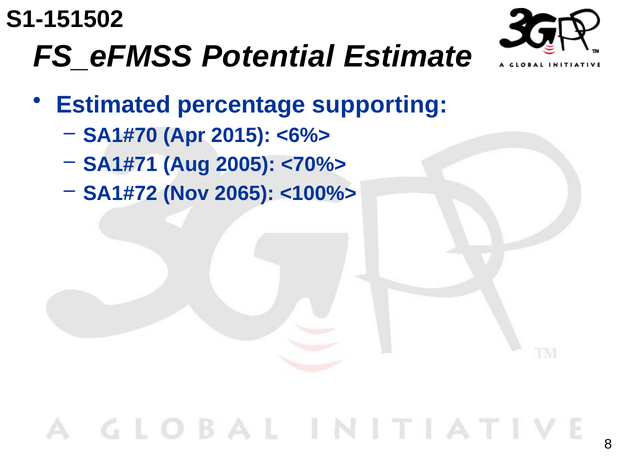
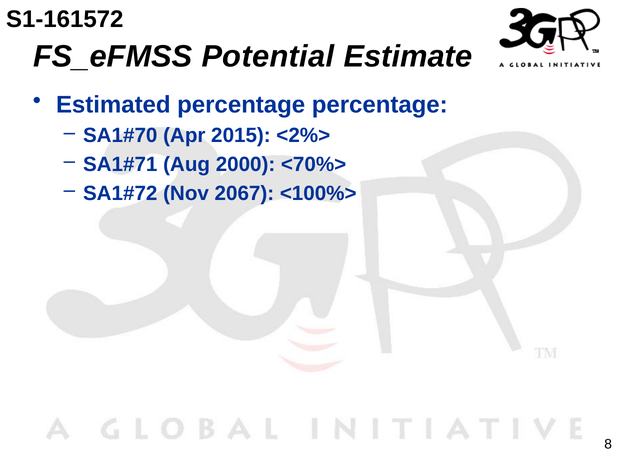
S1-151502: S1-151502 -> S1-161572
percentage supporting: supporting -> percentage
<6%>: <6%> -> <2%>
2005: 2005 -> 2000
2065: 2065 -> 2067
